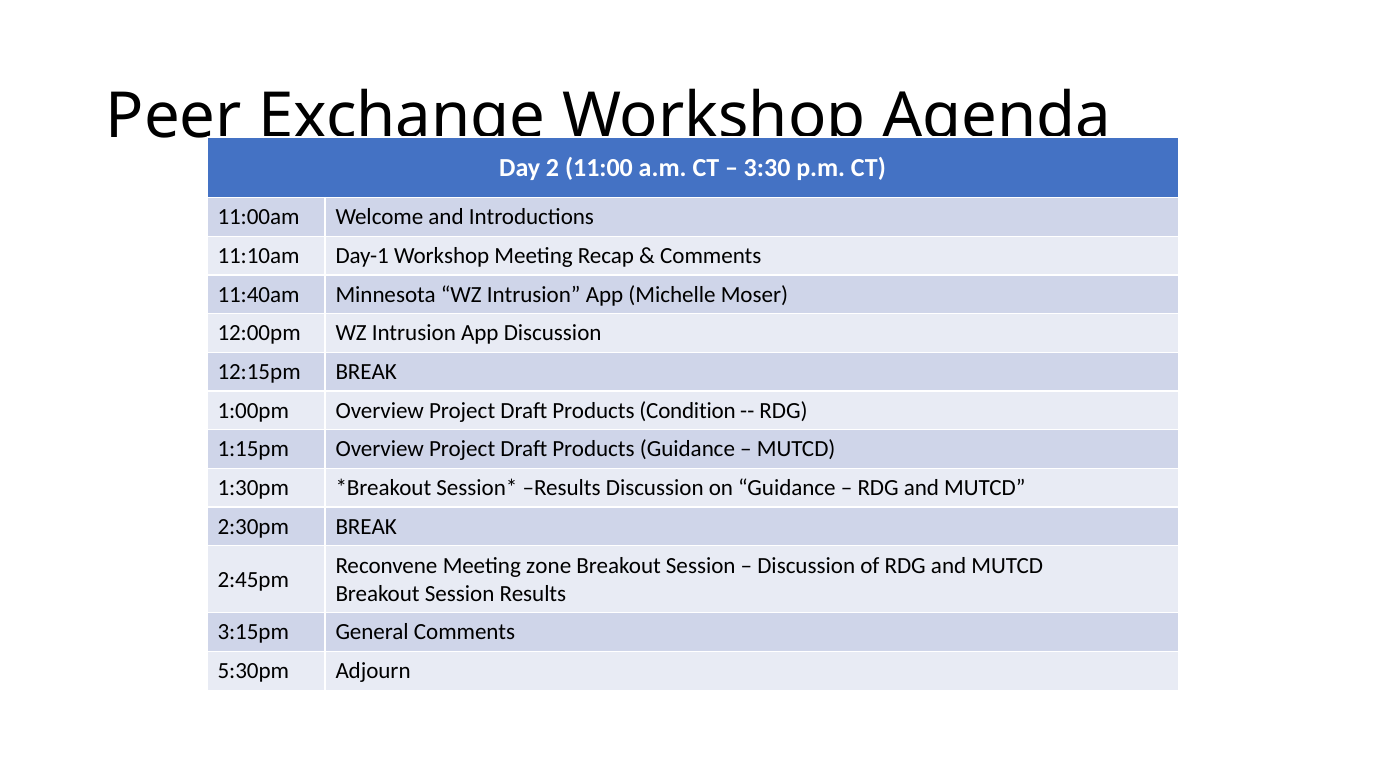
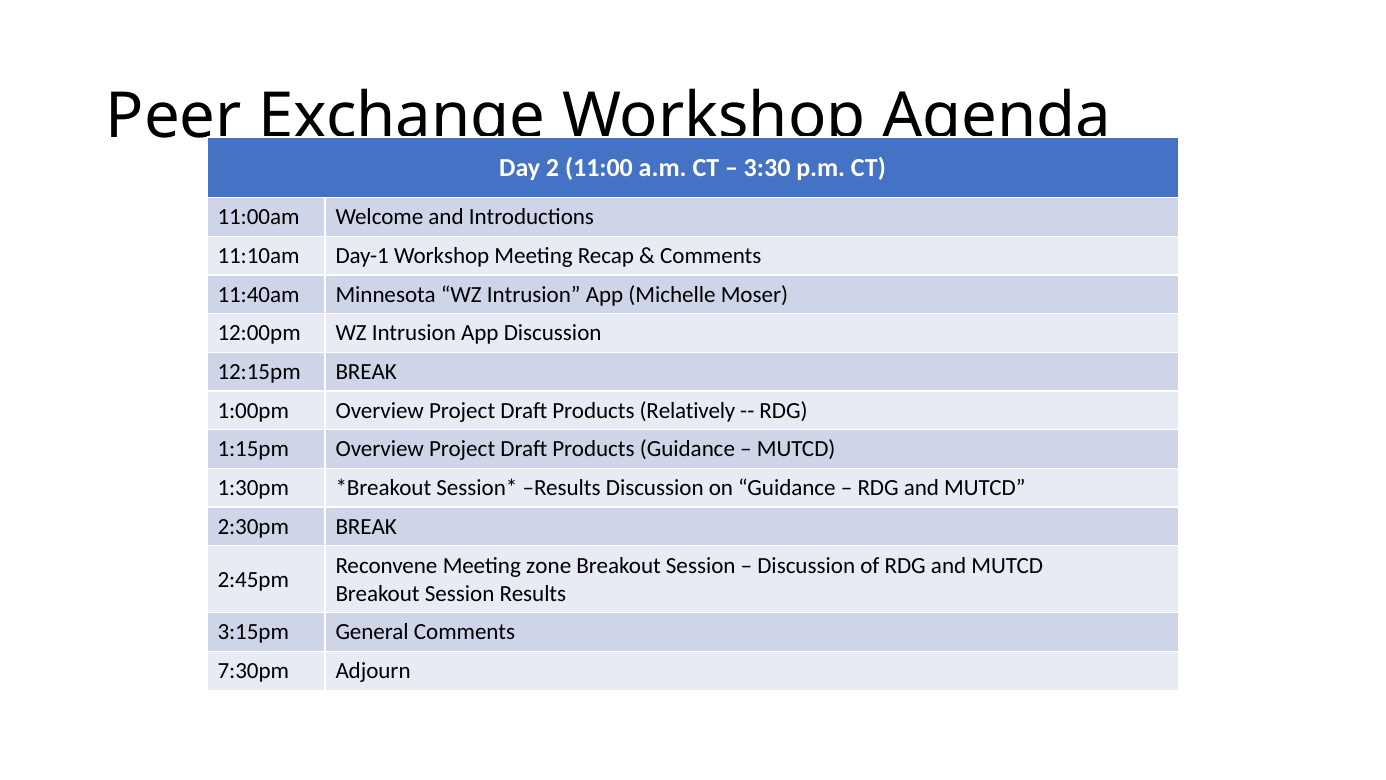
Condition: Condition -> Relatively
5:30pm: 5:30pm -> 7:30pm
